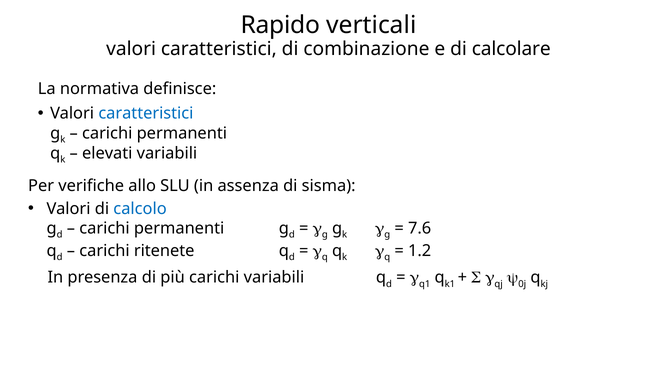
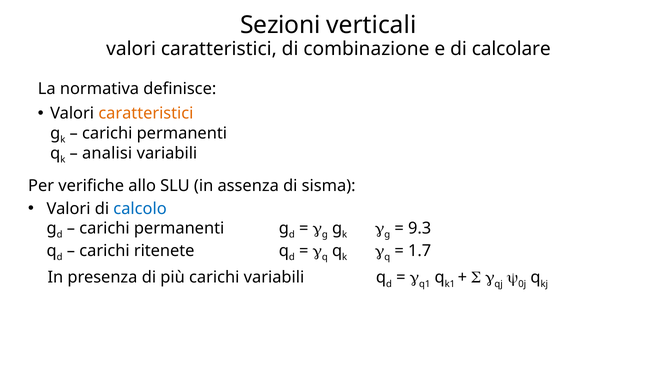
Rapido: Rapido -> Sezioni
caratteristici at (146, 113) colour: blue -> orange
elevati: elevati -> analisi
7.6: 7.6 -> 9.3
1.2: 1.2 -> 1.7
